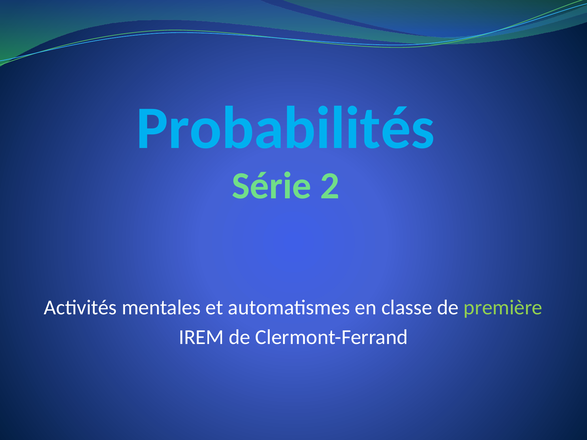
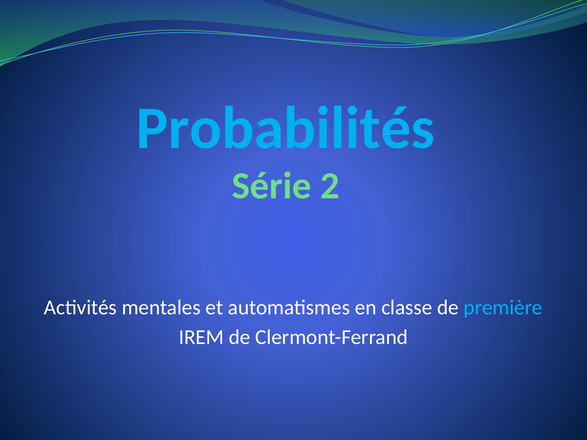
première colour: light green -> light blue
